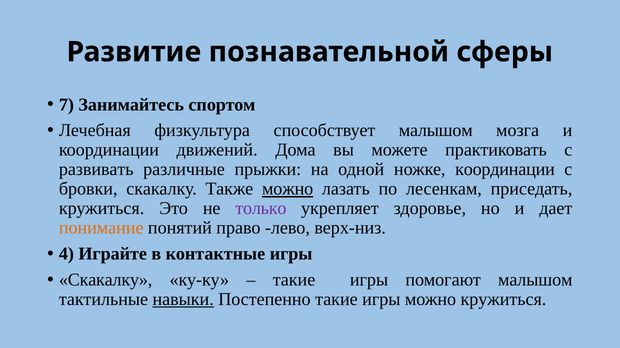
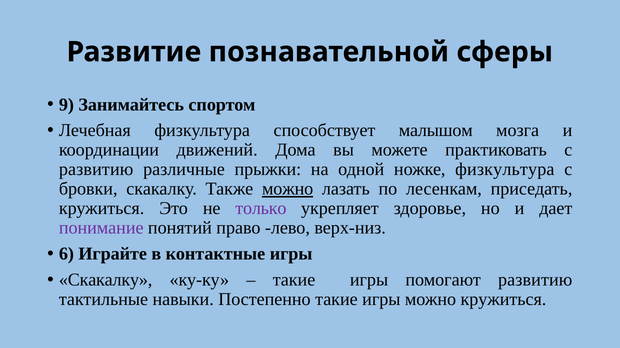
7: 7 -> 9
развивать at (96, 170): развивать -> развитию
ножке координации: координации -> физкультура
понимание colour: orange -> purple
4: 4 -> 6
помогают малышом: малышом -> развитию
навыки underline: present -> none
